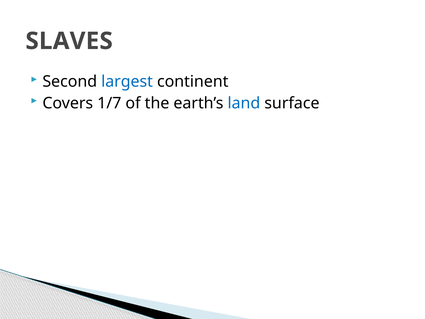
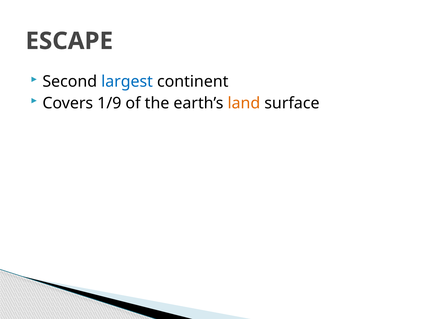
SLAVES: SLAVES -> ESCAPE
1/7: 1/7 -> 1/9
land colour: blue -> orange
